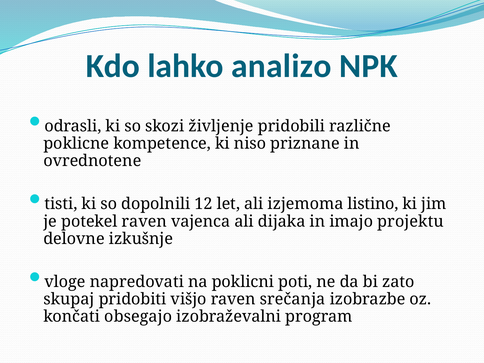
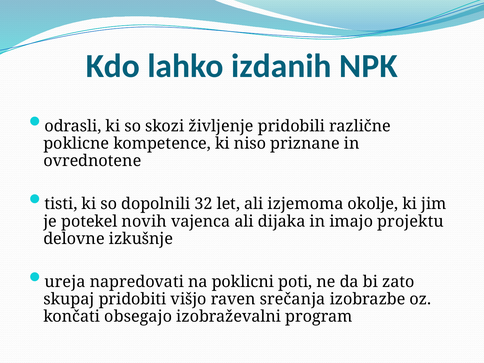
analizo: analizo -> izdanih
12: 12 -> 32
listino: listino -> okolje
potekel raven: raven -> novih
vloge: vloge -> ureja
